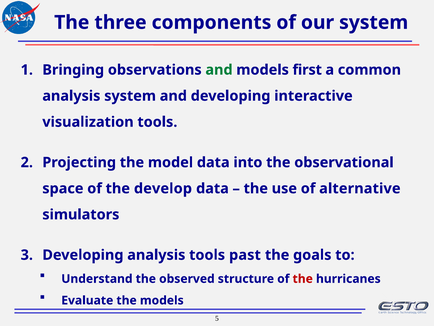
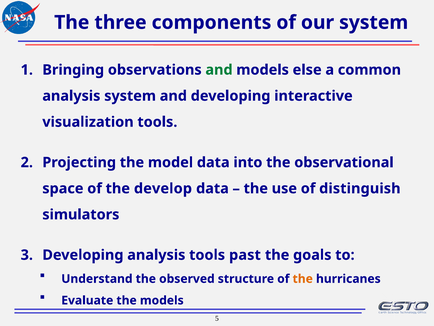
first: first -> else
alternative: alternative -> distinguish
the at (303, 278) colour: red -> orange
